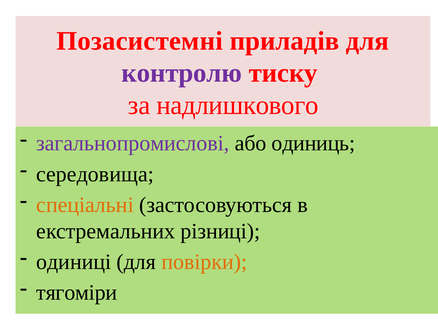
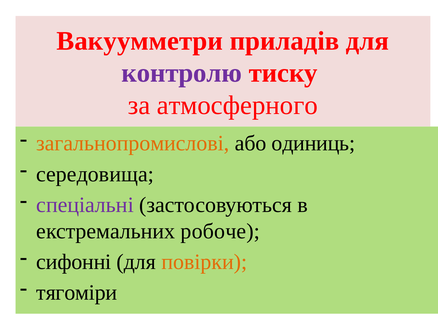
Позасистемні: Позасистемні -> Вакуумметри
надлишкового: надлишкового -> атмосферного
загальнопромислові colour: purple -> orange
спеціальні colour: orange -> purple
різниці: різниці -> робоче
одиниці: одиниці -> сифонні
